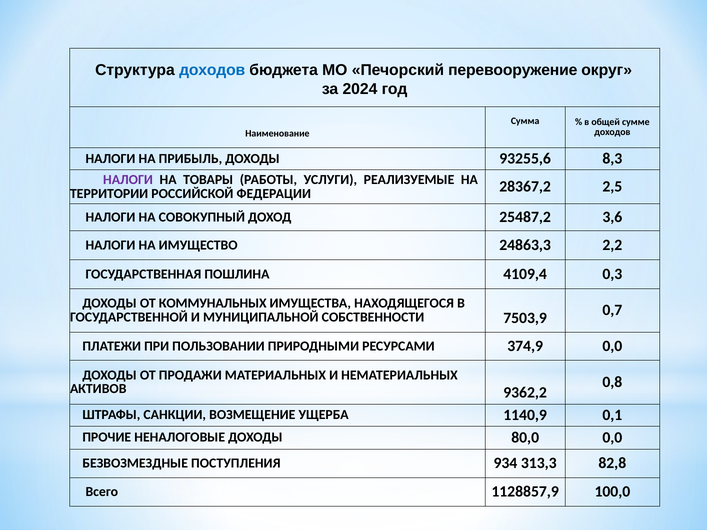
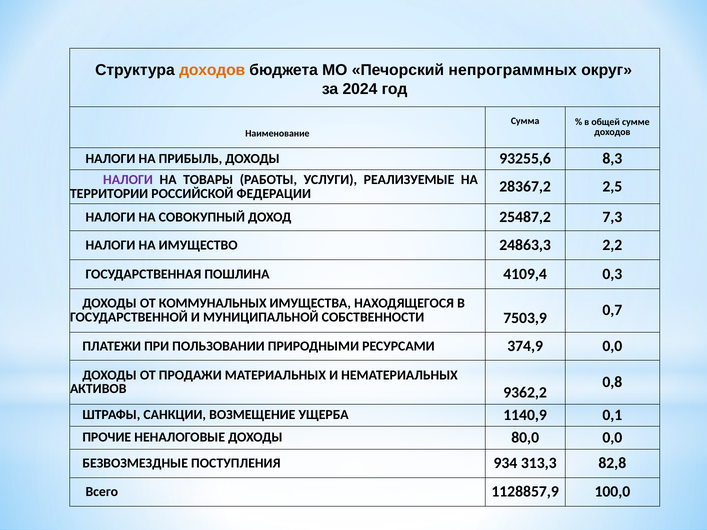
доходов at (212, 70) colour: blue -> orange
перевооружение: перевооружение -> непрограммных
3,6: 3,6 -> 7,3
